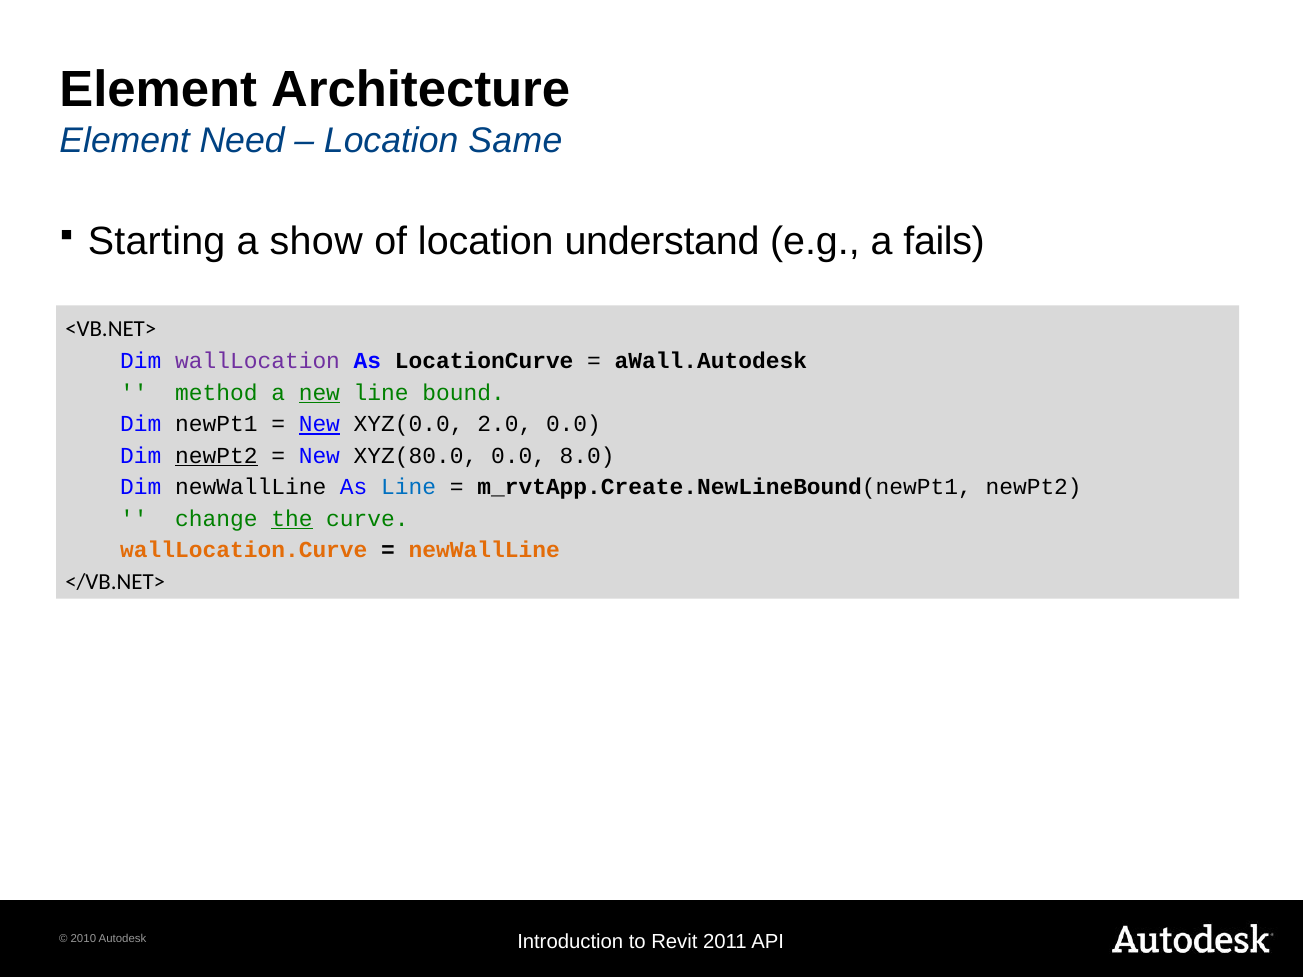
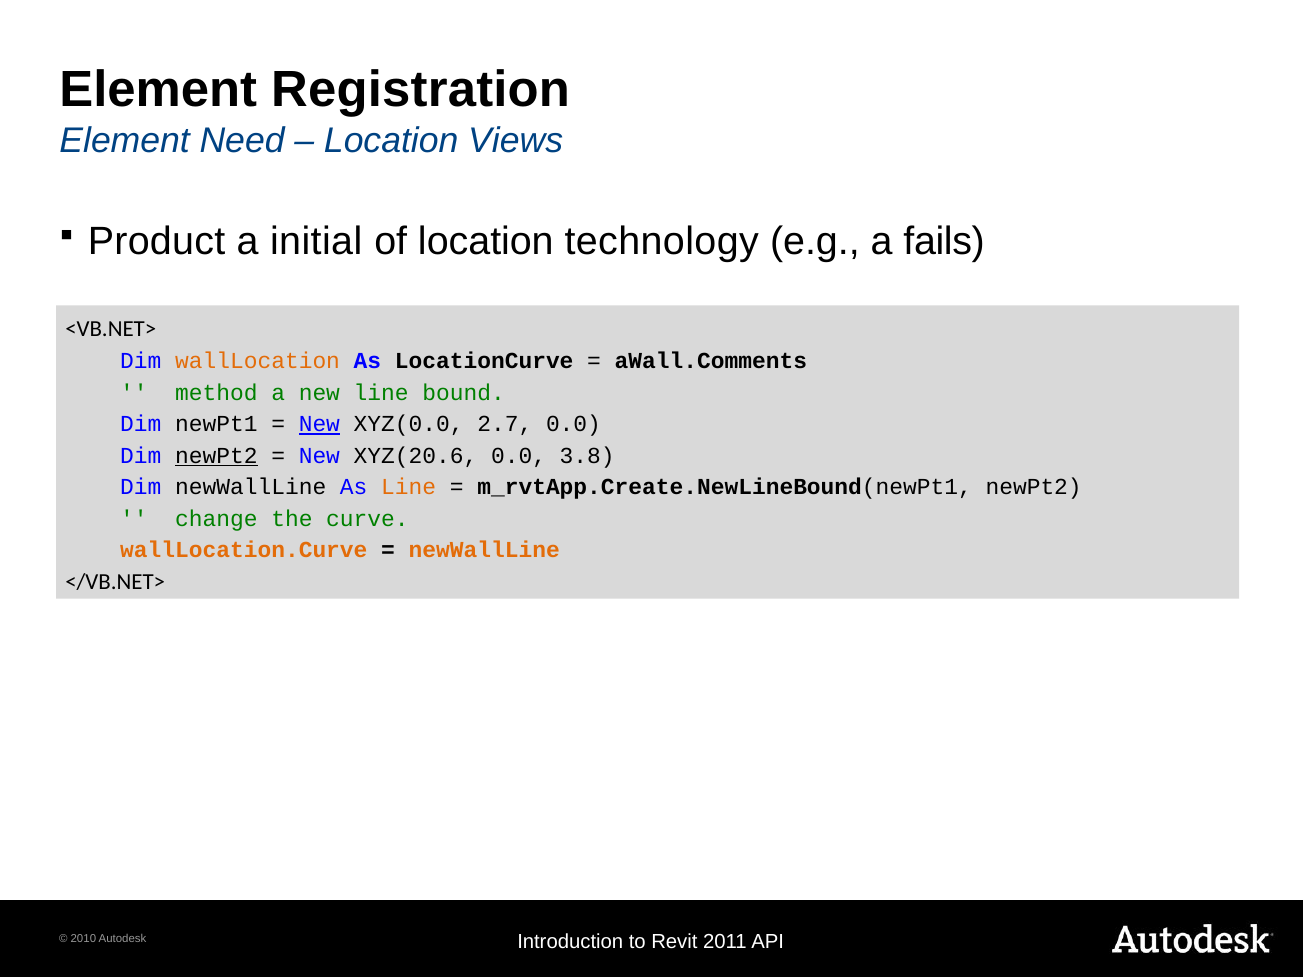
Architecture: Architecture -> Registration
Same: Same -> Views
Starting: Starting -> Product
show: show -> initial
understand: understand -> technology
wallLocation colour: purple -> orange
aWall.Autodesk: aWall.Autodesk -> aWall.Comments
new at (319, 392) underline: present -> none
2.0: 2.0 -> 2.7
XYZ(80.0: XYZ(80.0 -> XYZ(20.6
8.0: 8.0 -> 3.8
Line at (409, 487) colour: blue -> orange
the underline: present -> none
